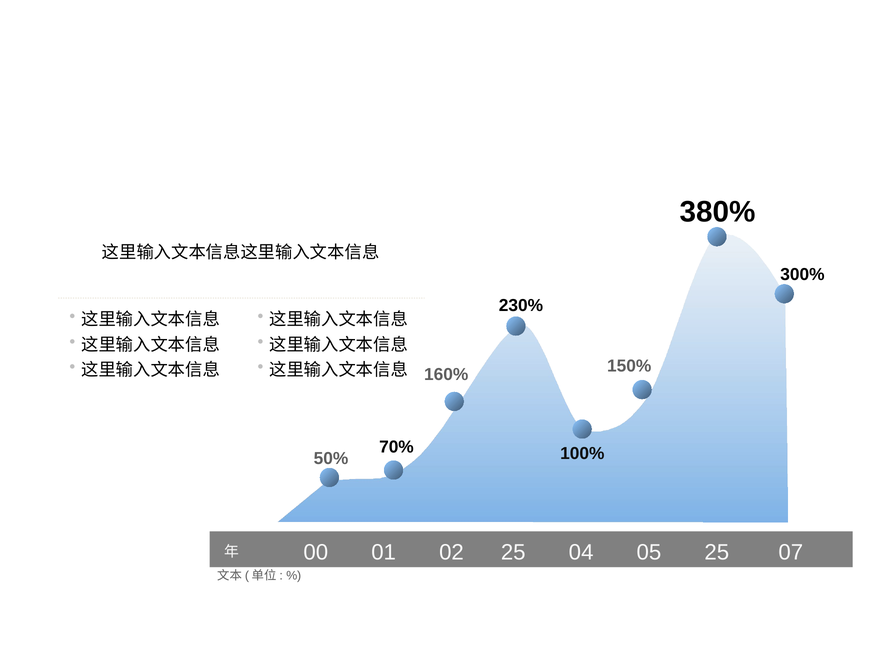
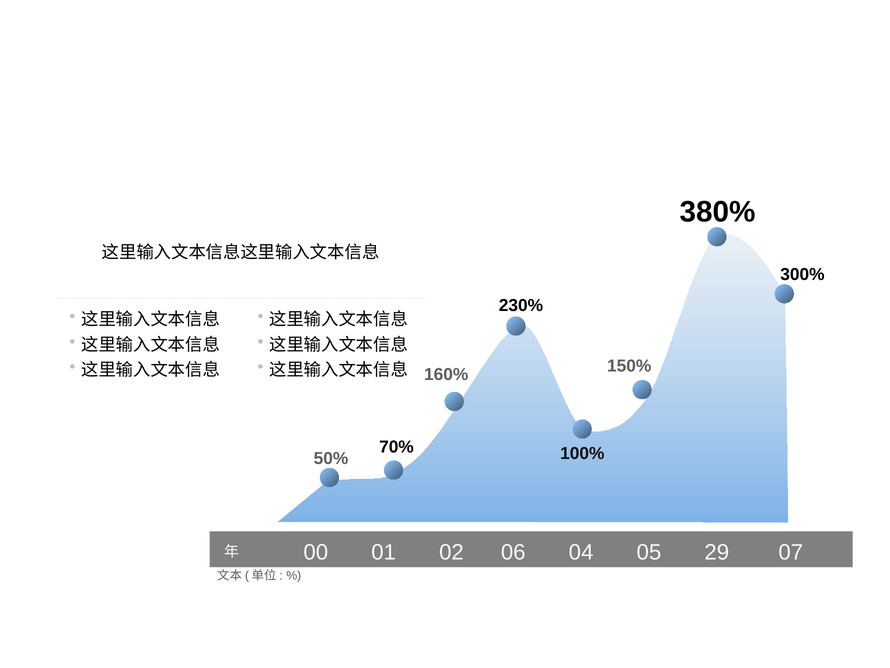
02 25: 25 -> 06
05 25: 25 -> 29
